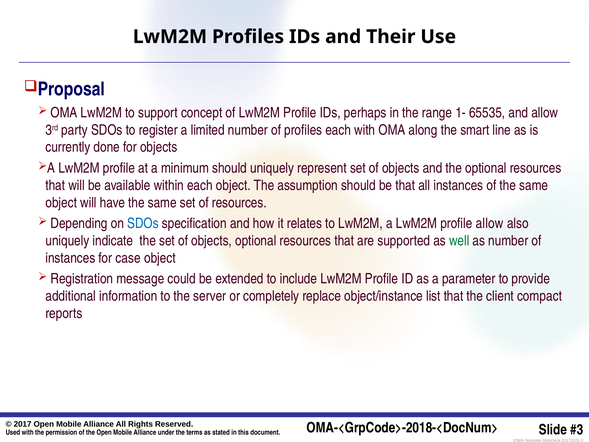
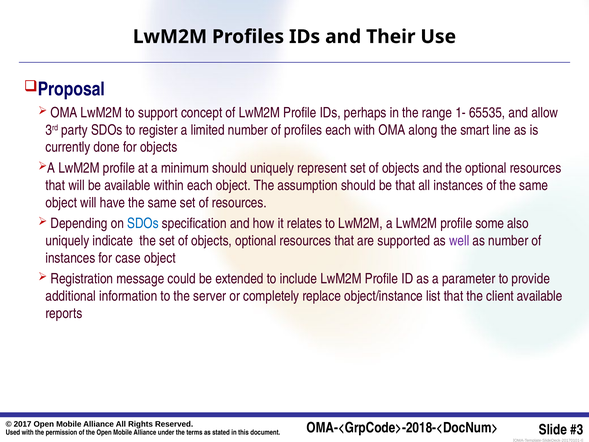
profile allow: allow -> some
well colour: green -> purple
client compact: compact -> available
